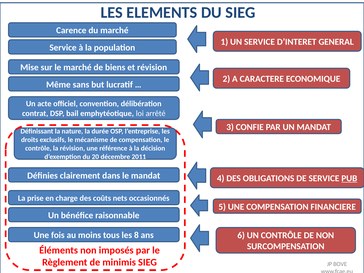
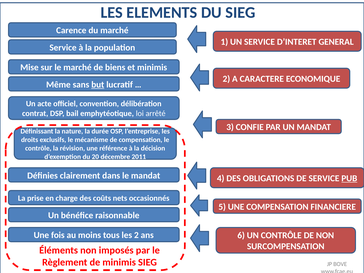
et révision: révision -> minimis
but underline: none -> present
les 8: 8 -> 2
